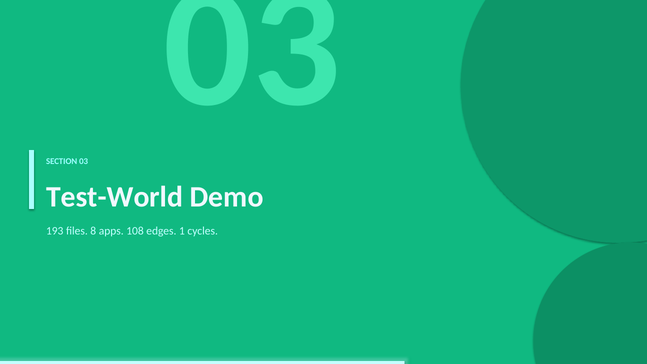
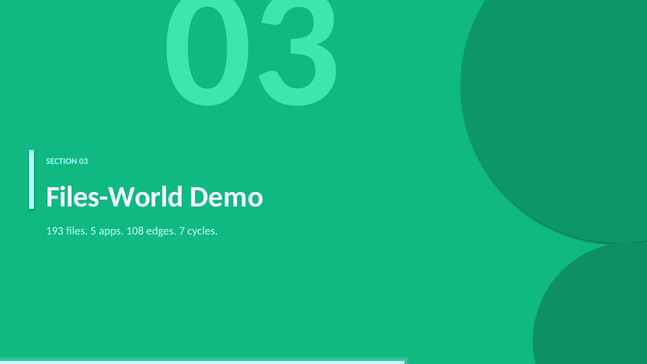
Test-World: Test-World -> Files-World
8: 8 -> 5
1: 1 -> 7
